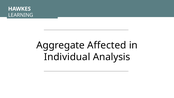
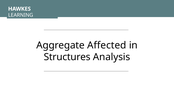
Individual: Individual -> Structures
